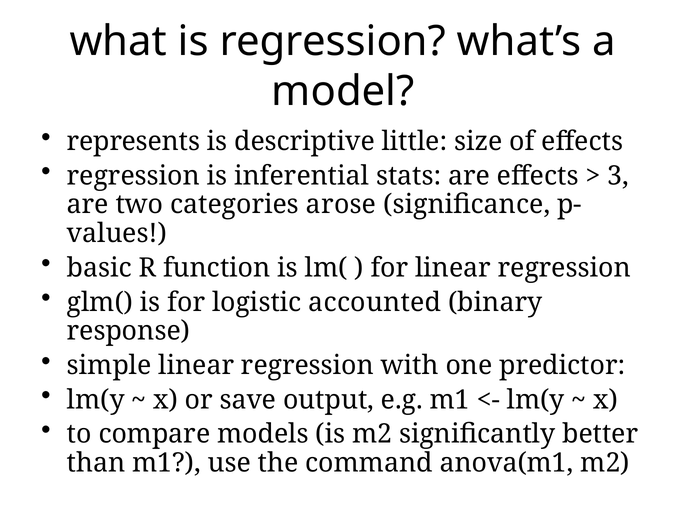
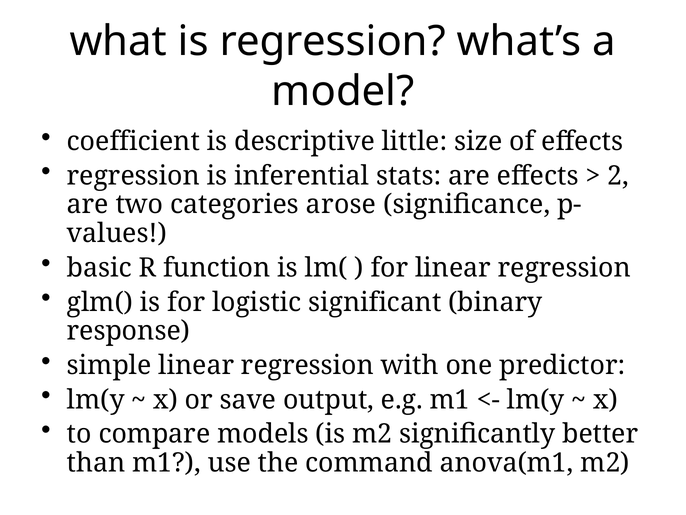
represents: represents -> coefficient
3: 3 -> 2
accounted: accounted -> significant
